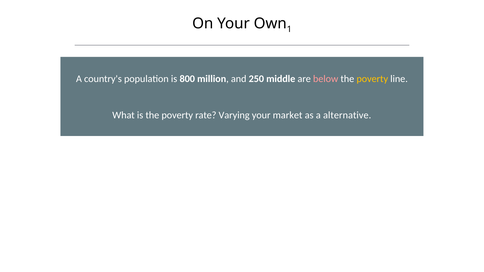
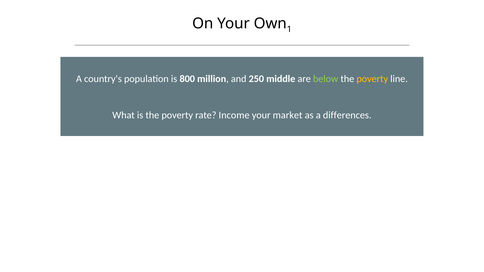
below colour: pink -> light green
Varying: Varying -> Income
alternative: alternative -> differences
